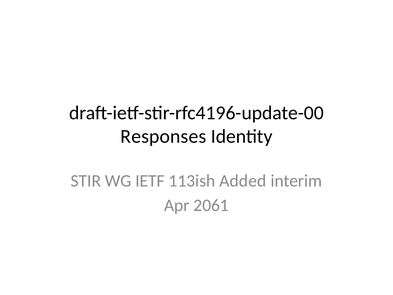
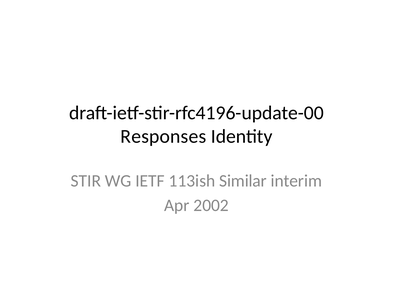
Added: Added -> Similar
2061: 2061 -> 2002
